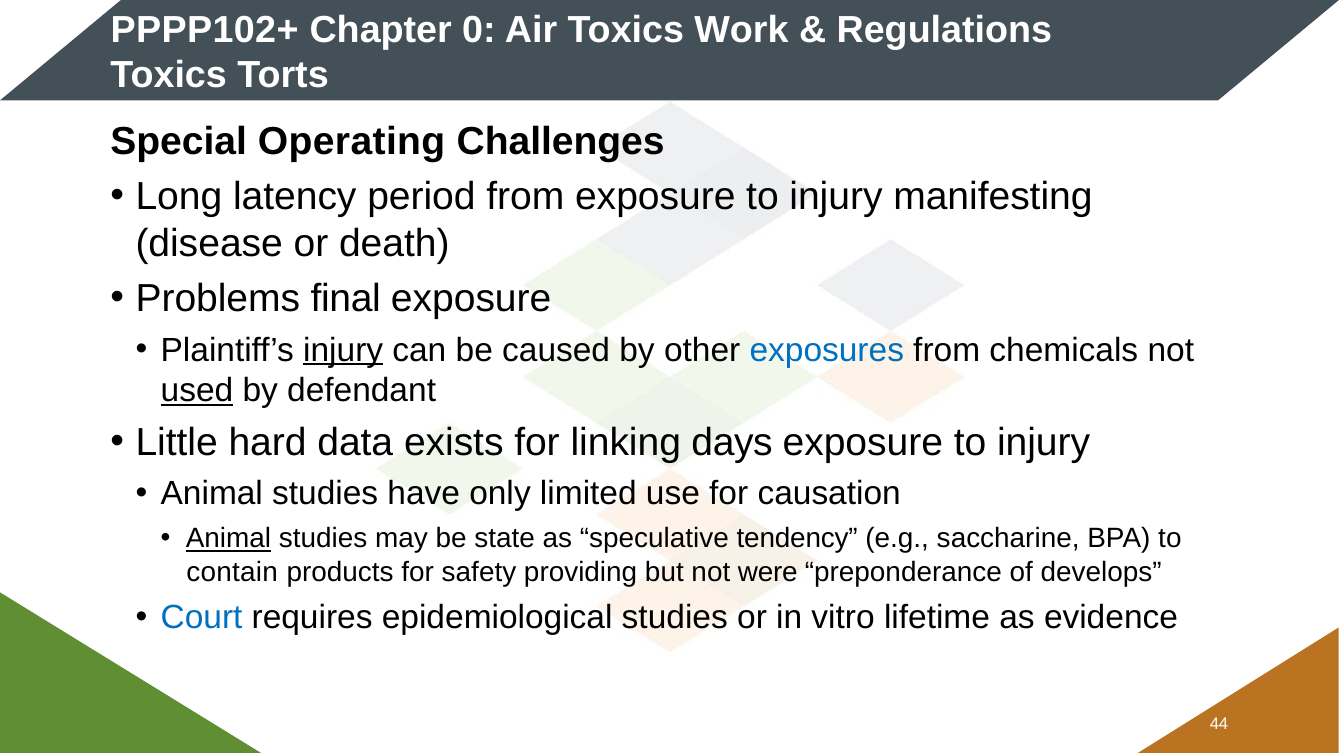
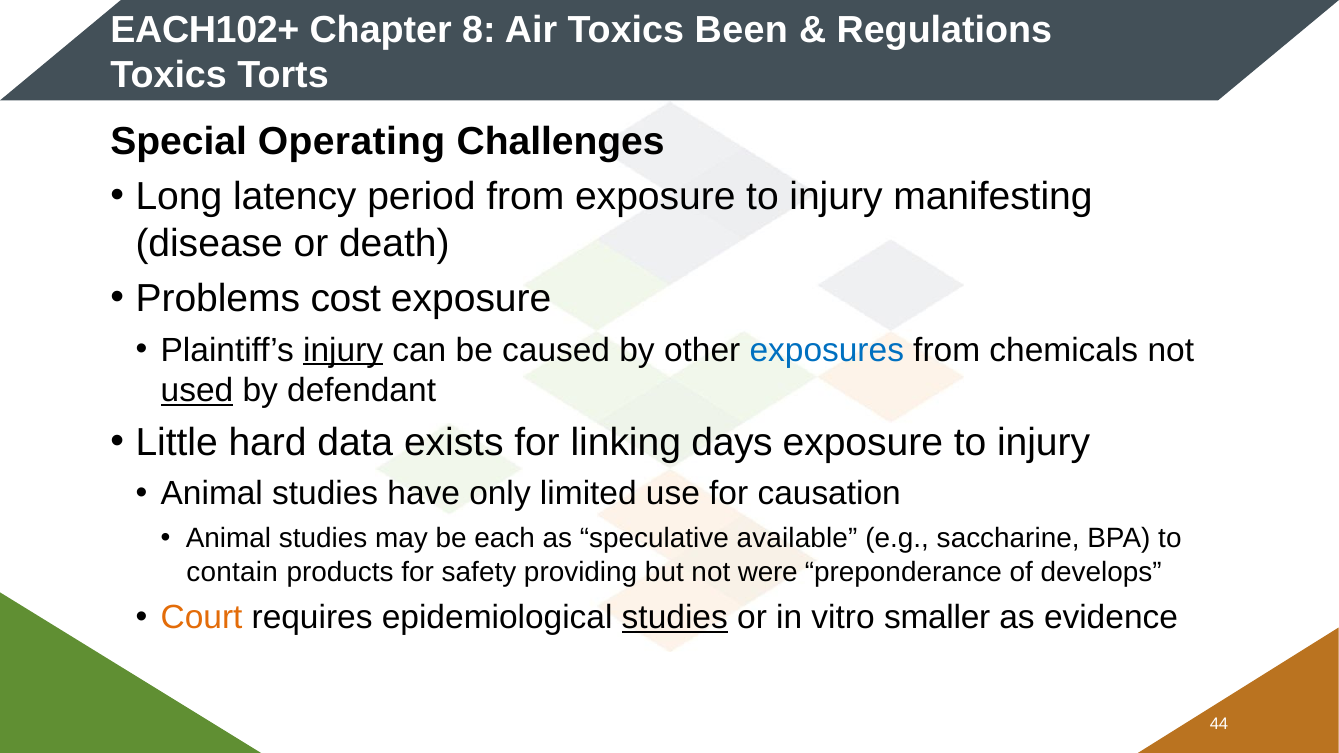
PPPP102+: PPPP102+ -> EACH102+
0: 0 -> 8
Work: Work -> Been
final: final -> cost
Animal at (228, 539) underline: present -> none
state: state -> each
tendency: tendency -> available
Court colour: blue -> orange
studies at (675, 618) underline: none -> present
lifetime: lifetime -> smaller
